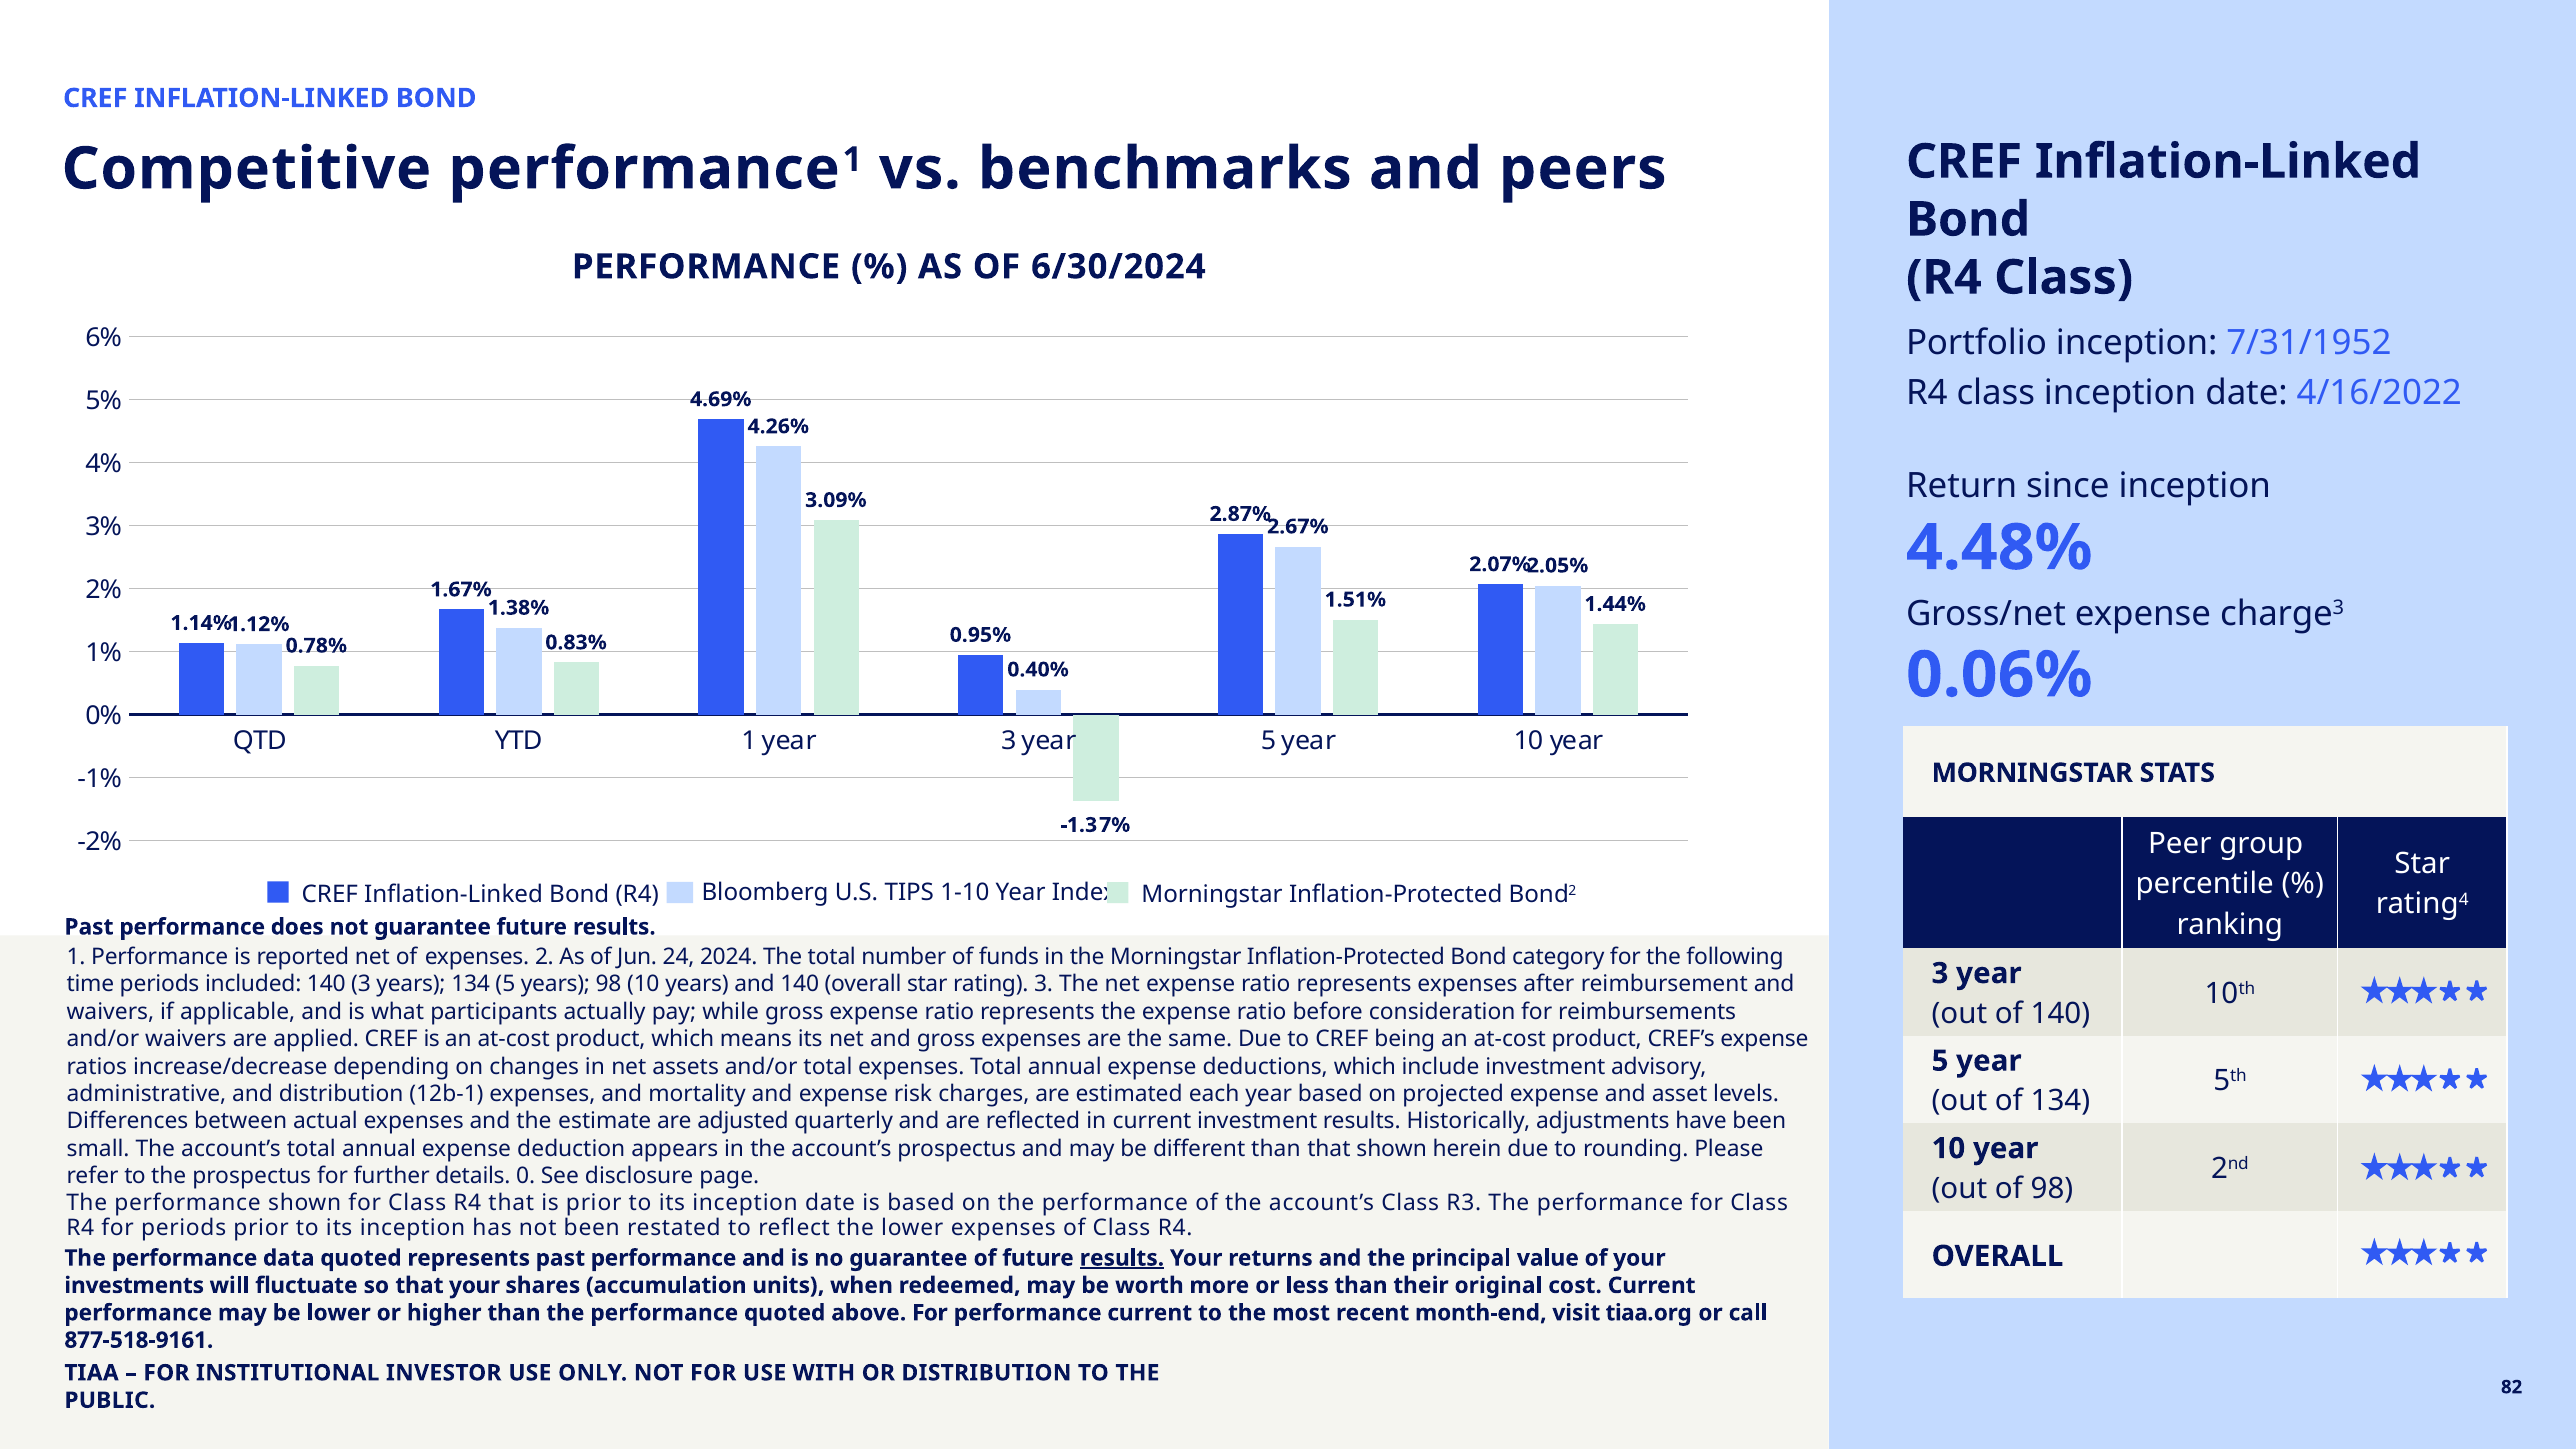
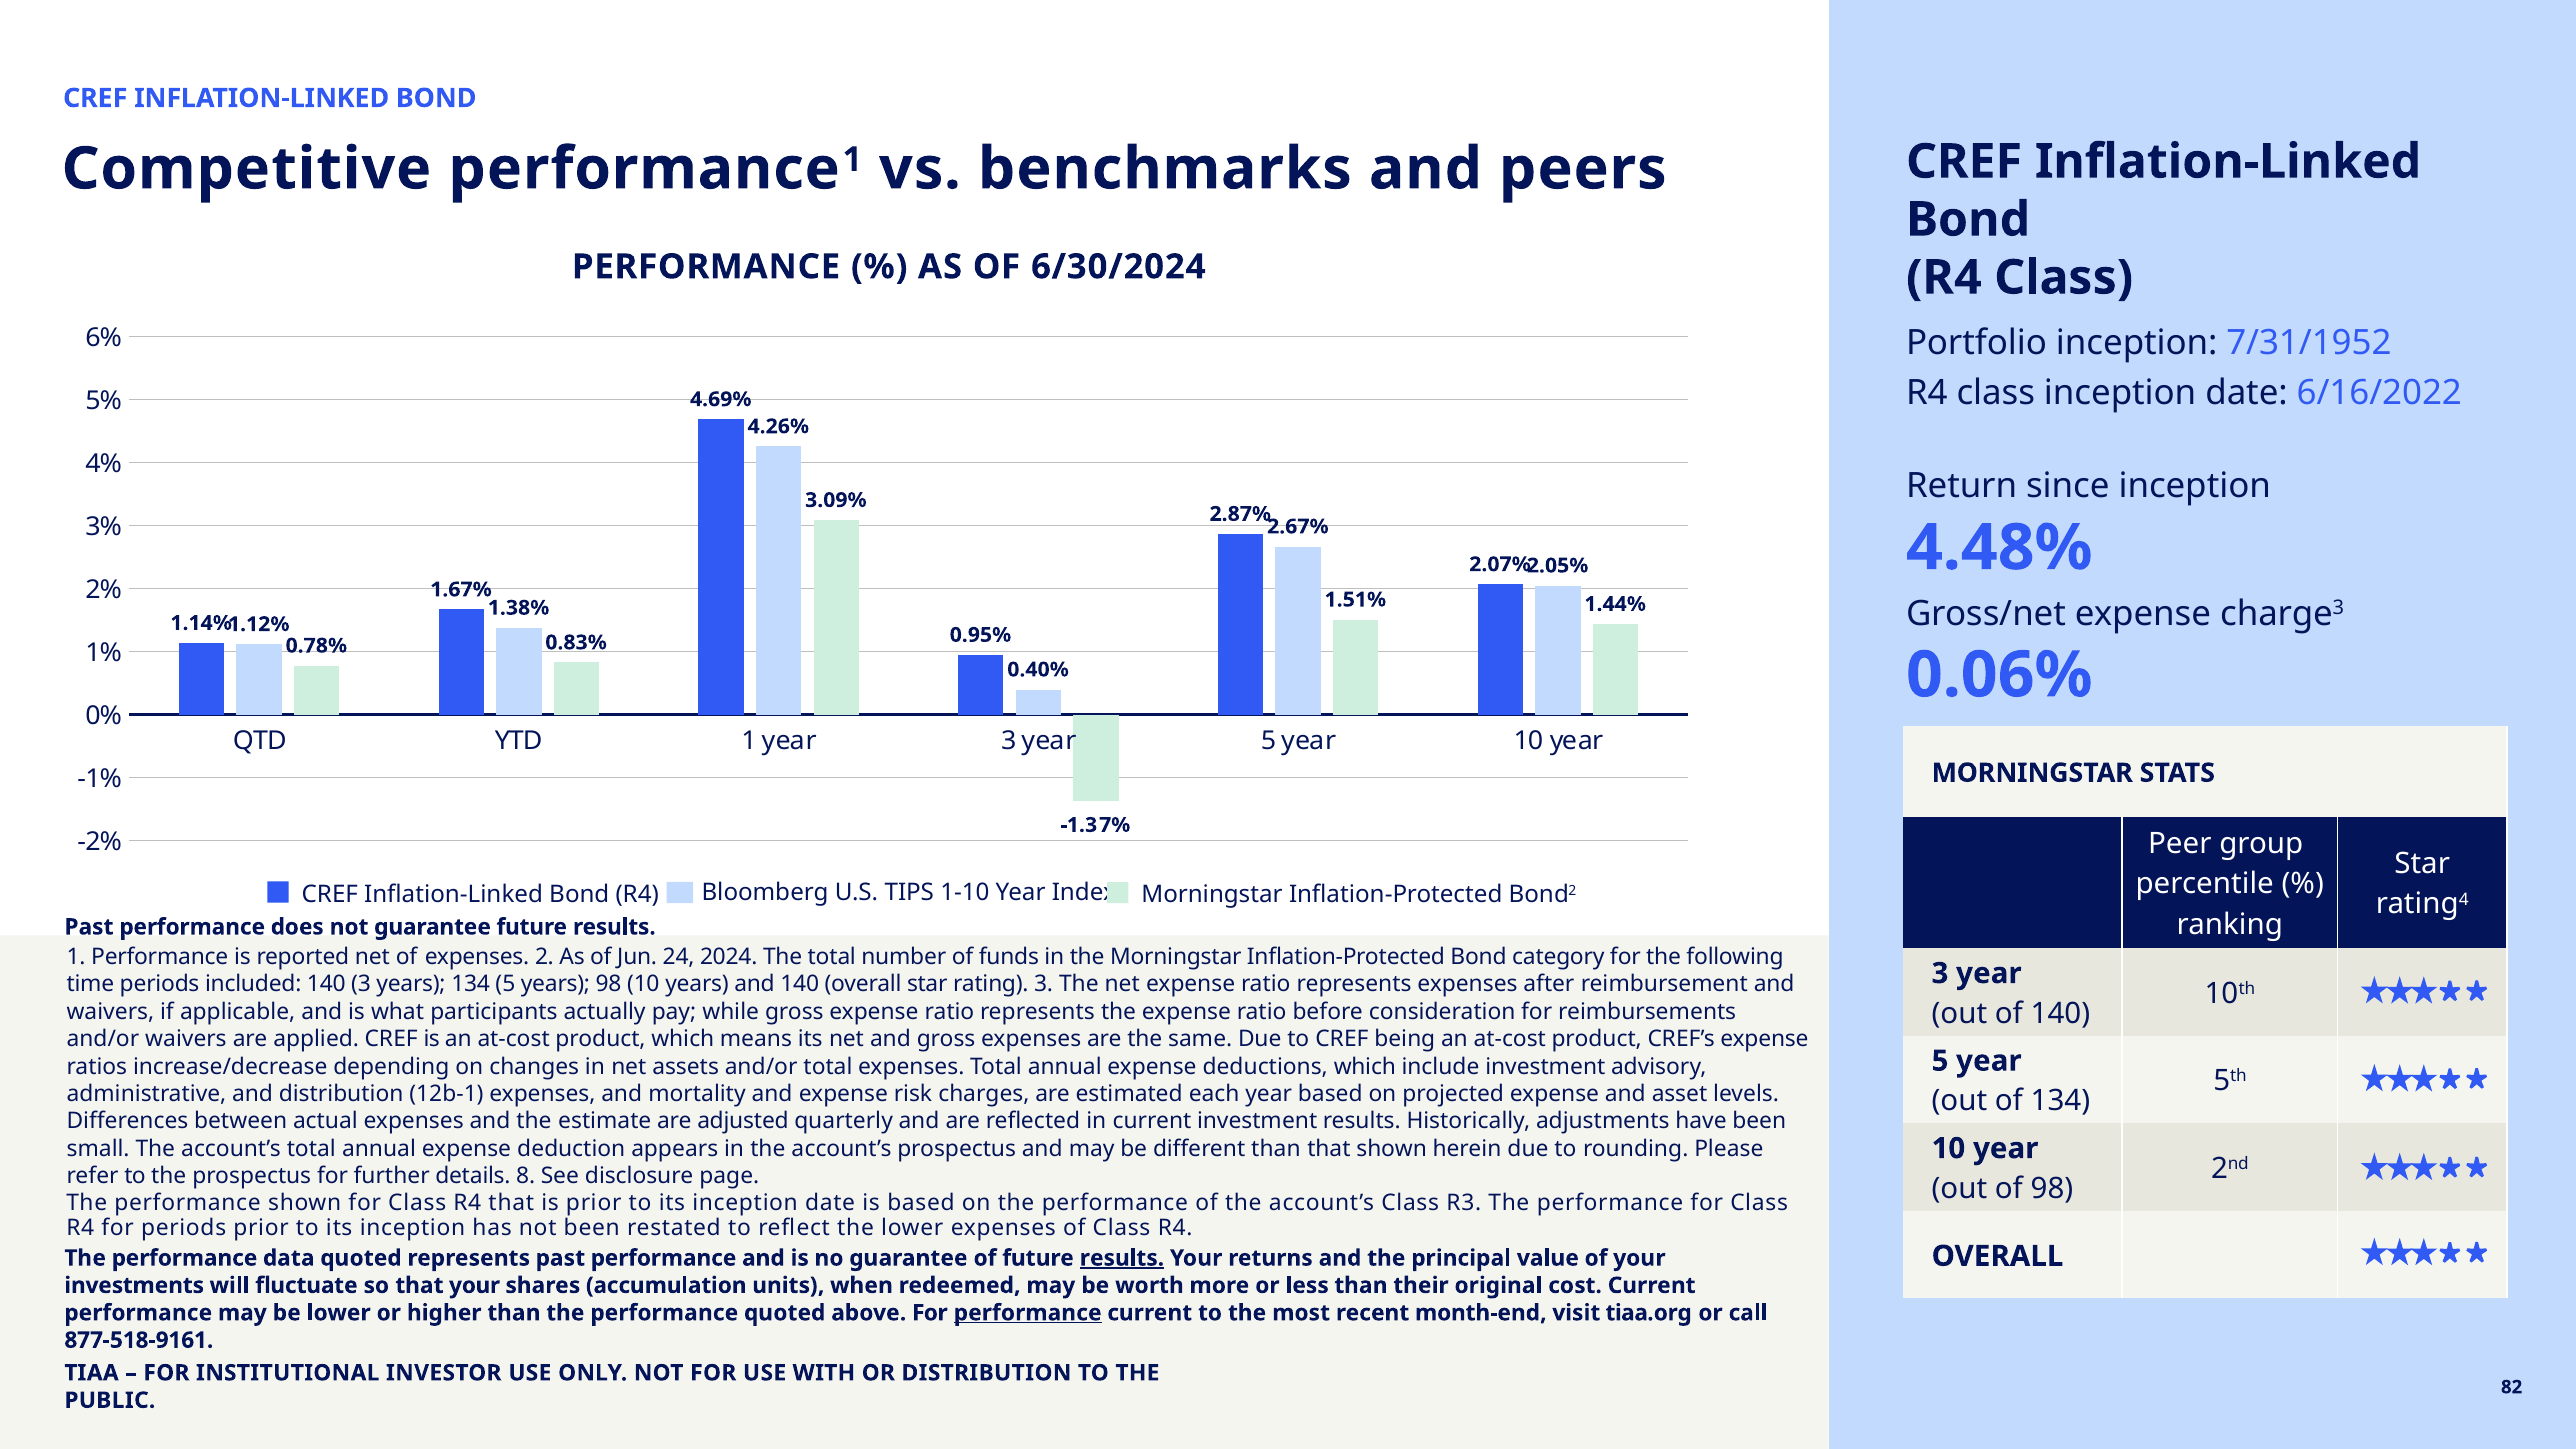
4/16/2022: 4/16/2022 -> 6/16/2022
0: 0 -> 8
performance at (1028, 1313) underline: none -> present
